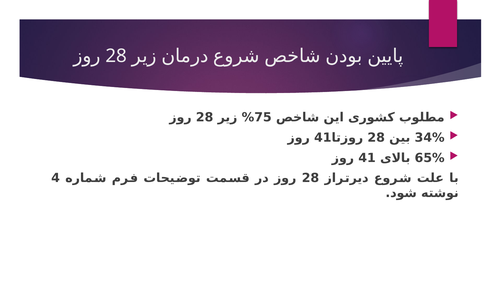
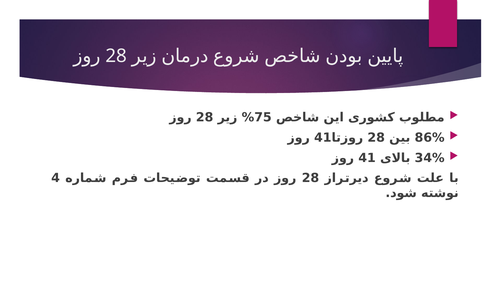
34%: 34% -> 86%
65%: 65% -> 34%
